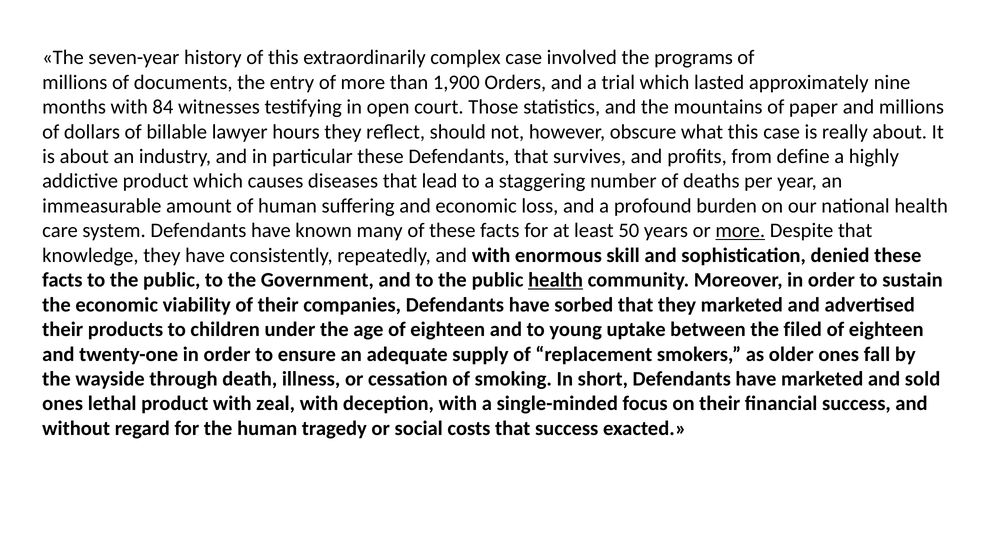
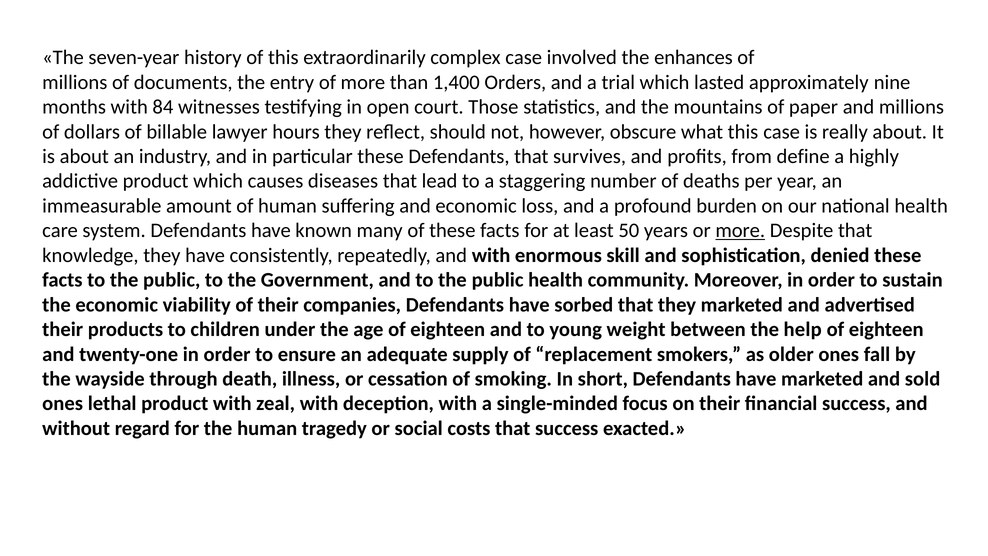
programs: programs -> enhances
1,900: 1,900 -> 1,400
health at (556, 280) underline: present -> none
uptake: uptake -> weight
filed: filed -> help
